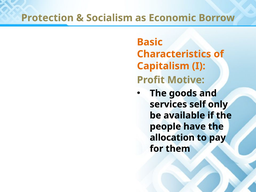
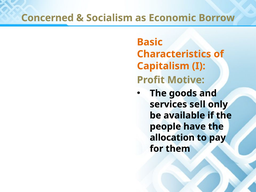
Protection: Protection -> Concerned
self: self -> sell
